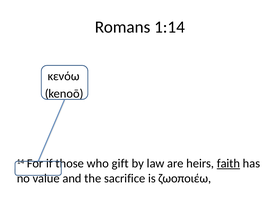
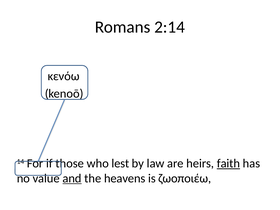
1:14: 1:14 -> 2:14
gift: gift -> lest
and underline: none -> present
sacrifice: sacrifice -> heavens
